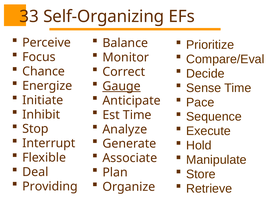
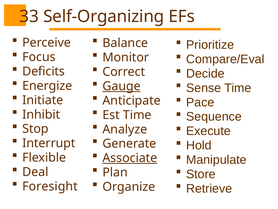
Chance: Chance -> Deficits
Associate underline: none -> present
Providing: Providing -> Foresight
